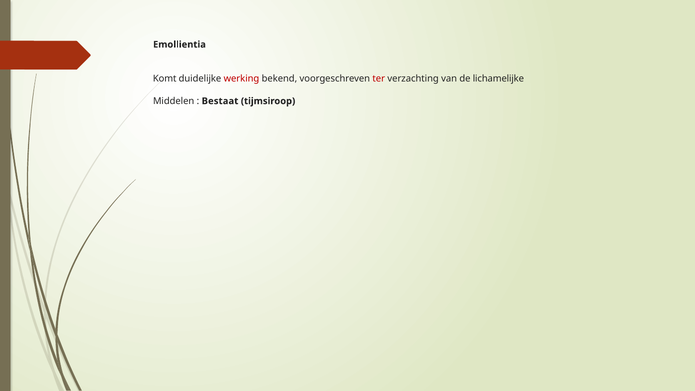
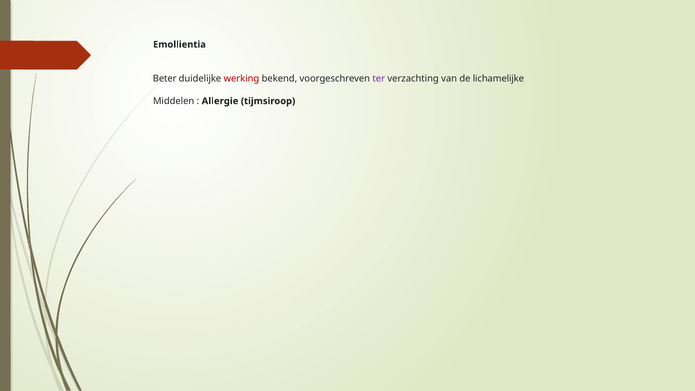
Komt: Komt -> Beter
ter colour: red -> purple
Bestaat: Bestaat -> Allergie
